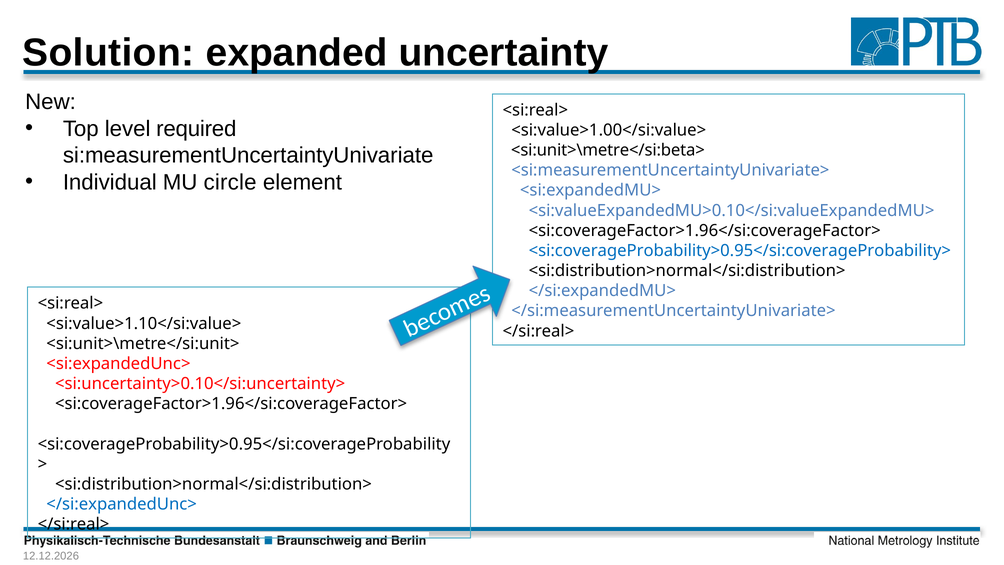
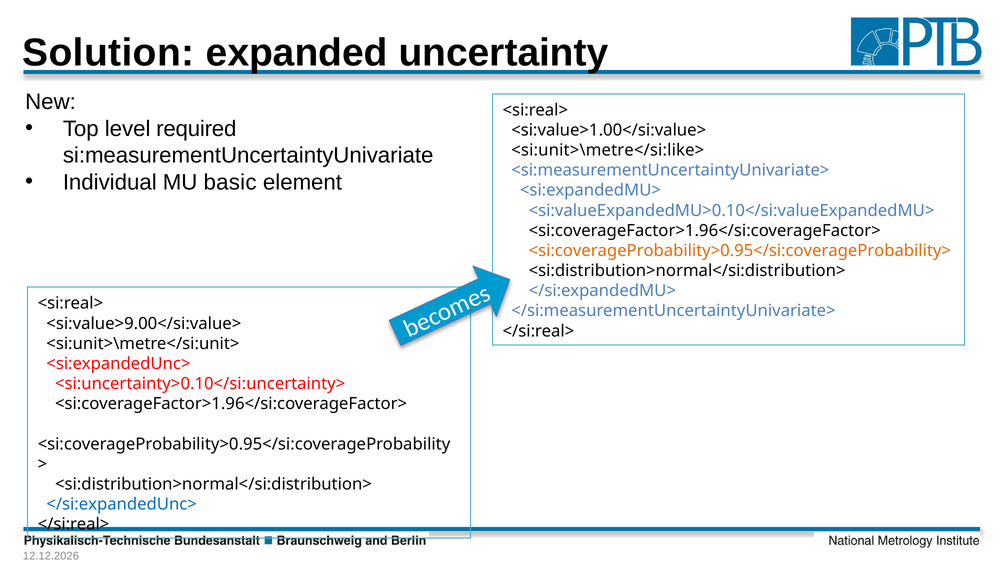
<si:unit>\metre</si:beta>: <si:unit>\metre</si:beta> -> <si:unit>\metre</si:like>
circle: circle -> basic
<si:coverageProbability>0.95</si:coverageProbability> colour: blue -> orange
<si:value>1.10</si:value>: <si:value>1.10</si:value> -> <si:value>9.00</si:value>
